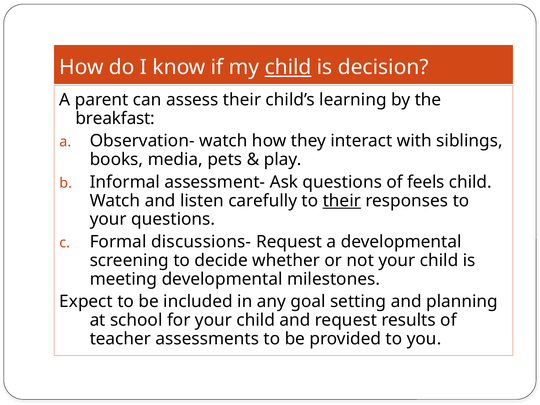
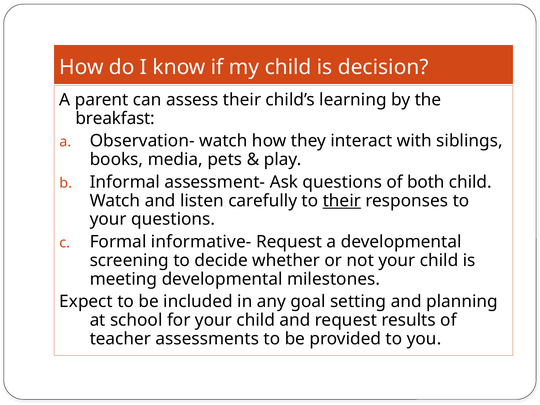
child at (288, 67) underline: present -> none
feels: feels -> both
discussions-: discussions- -> informative-
